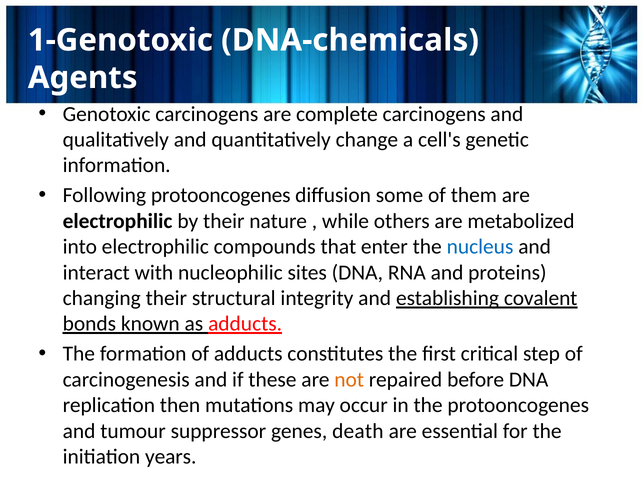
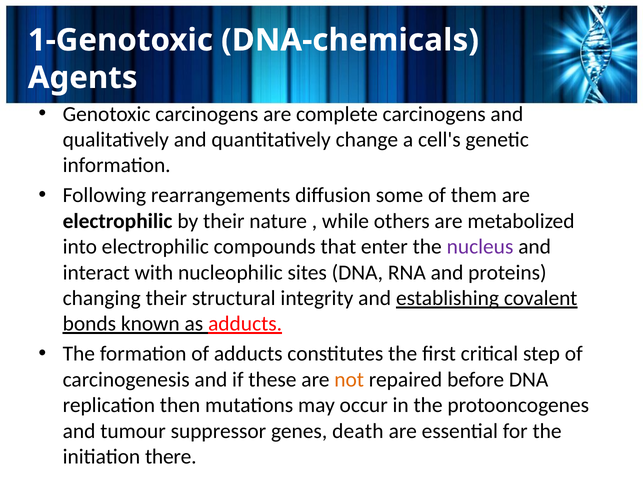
Following protooncogenes: protooncogenes -> rearrangements
nucleus colour: blue -> purple
years: years -> there
